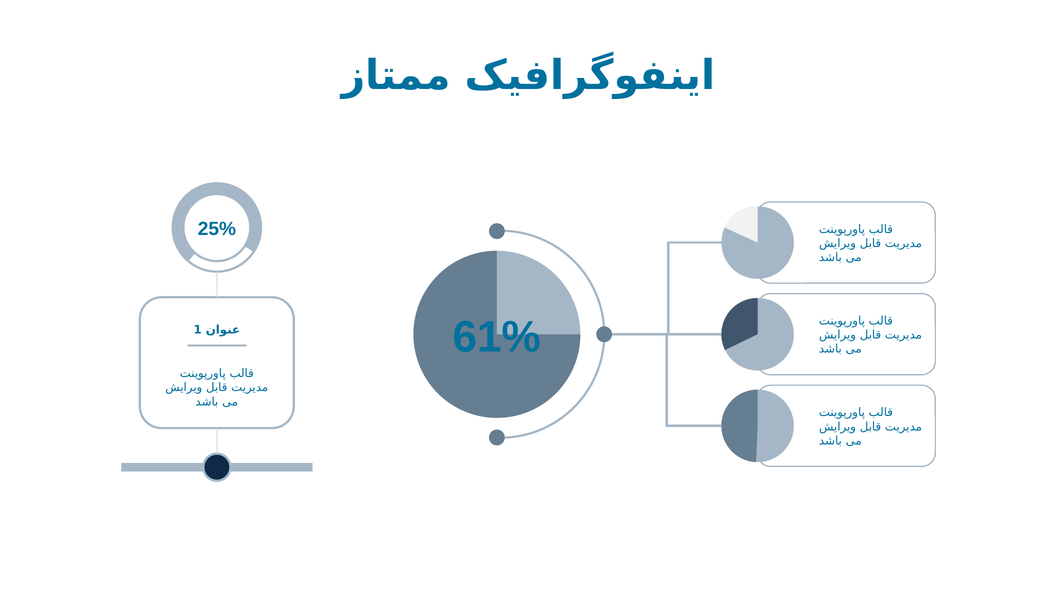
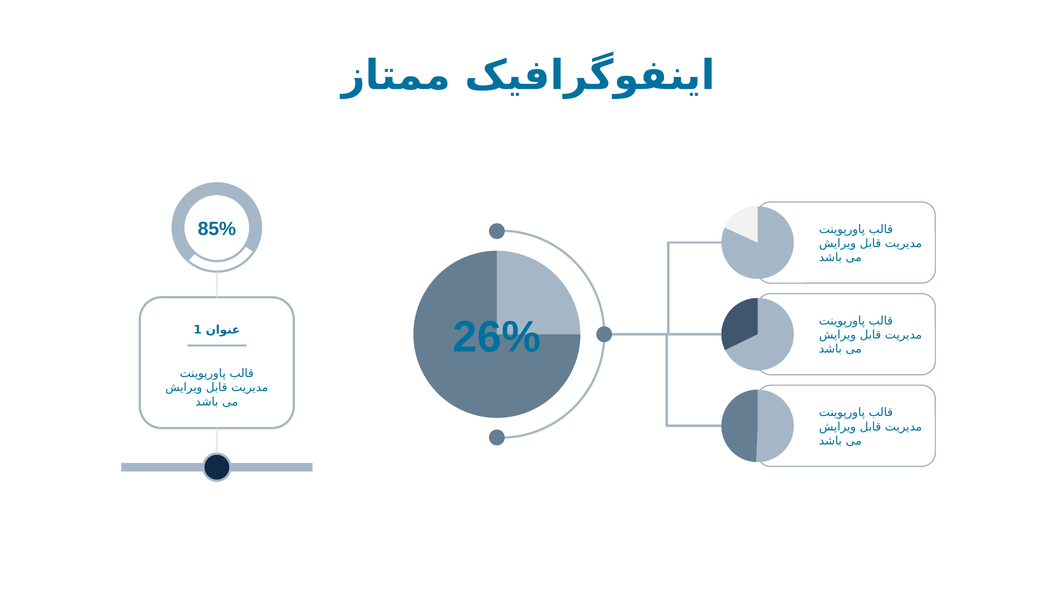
25%: 25% -> 85%
61%: 61% -> 26%
